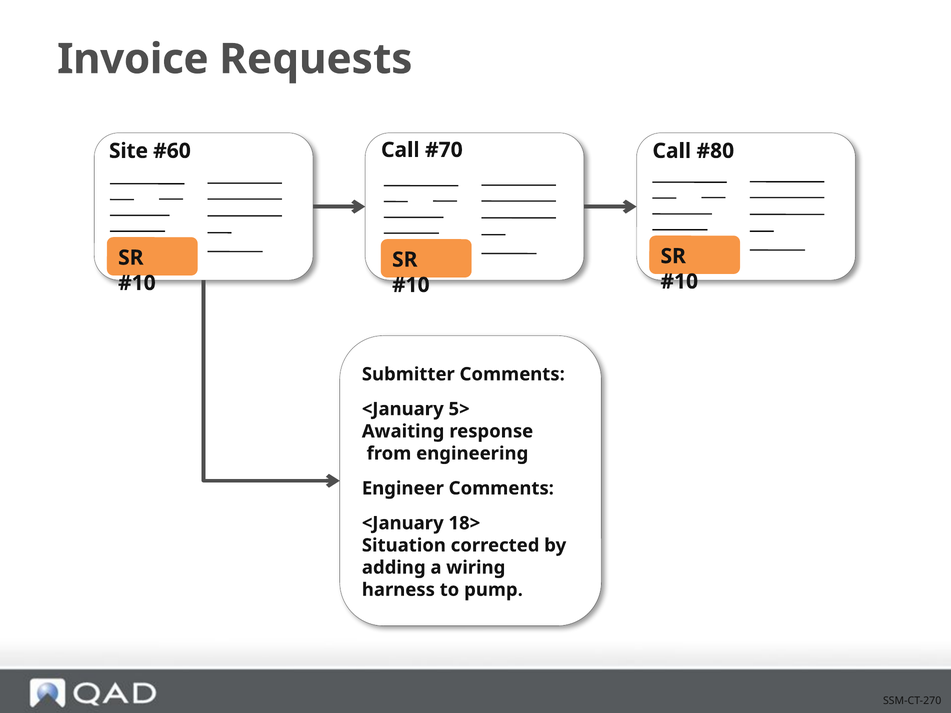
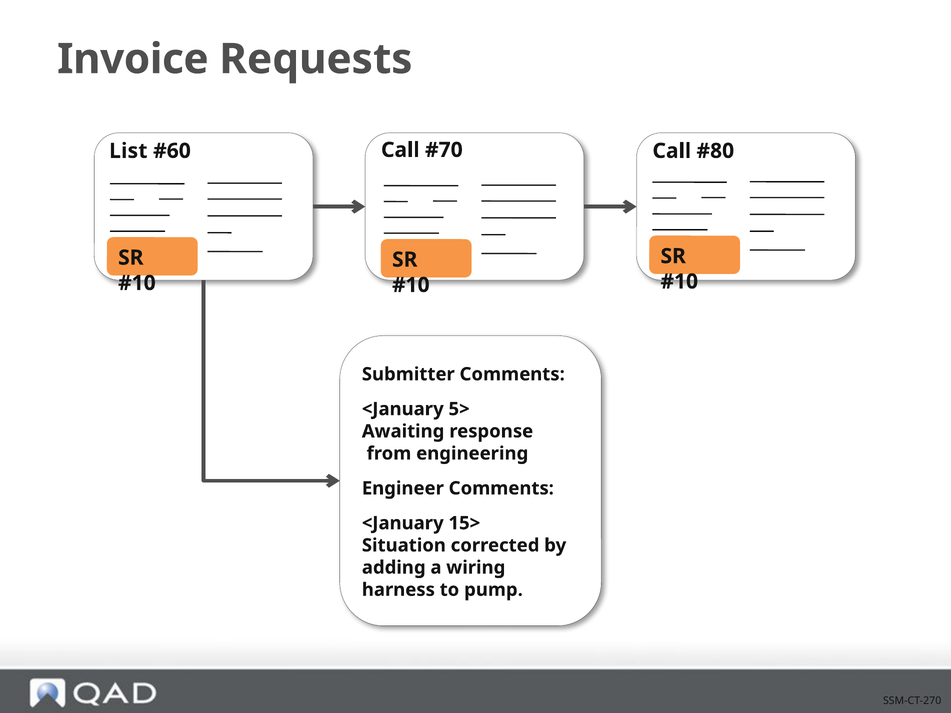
Site: Site -> List
18>: 18> -> 15>
